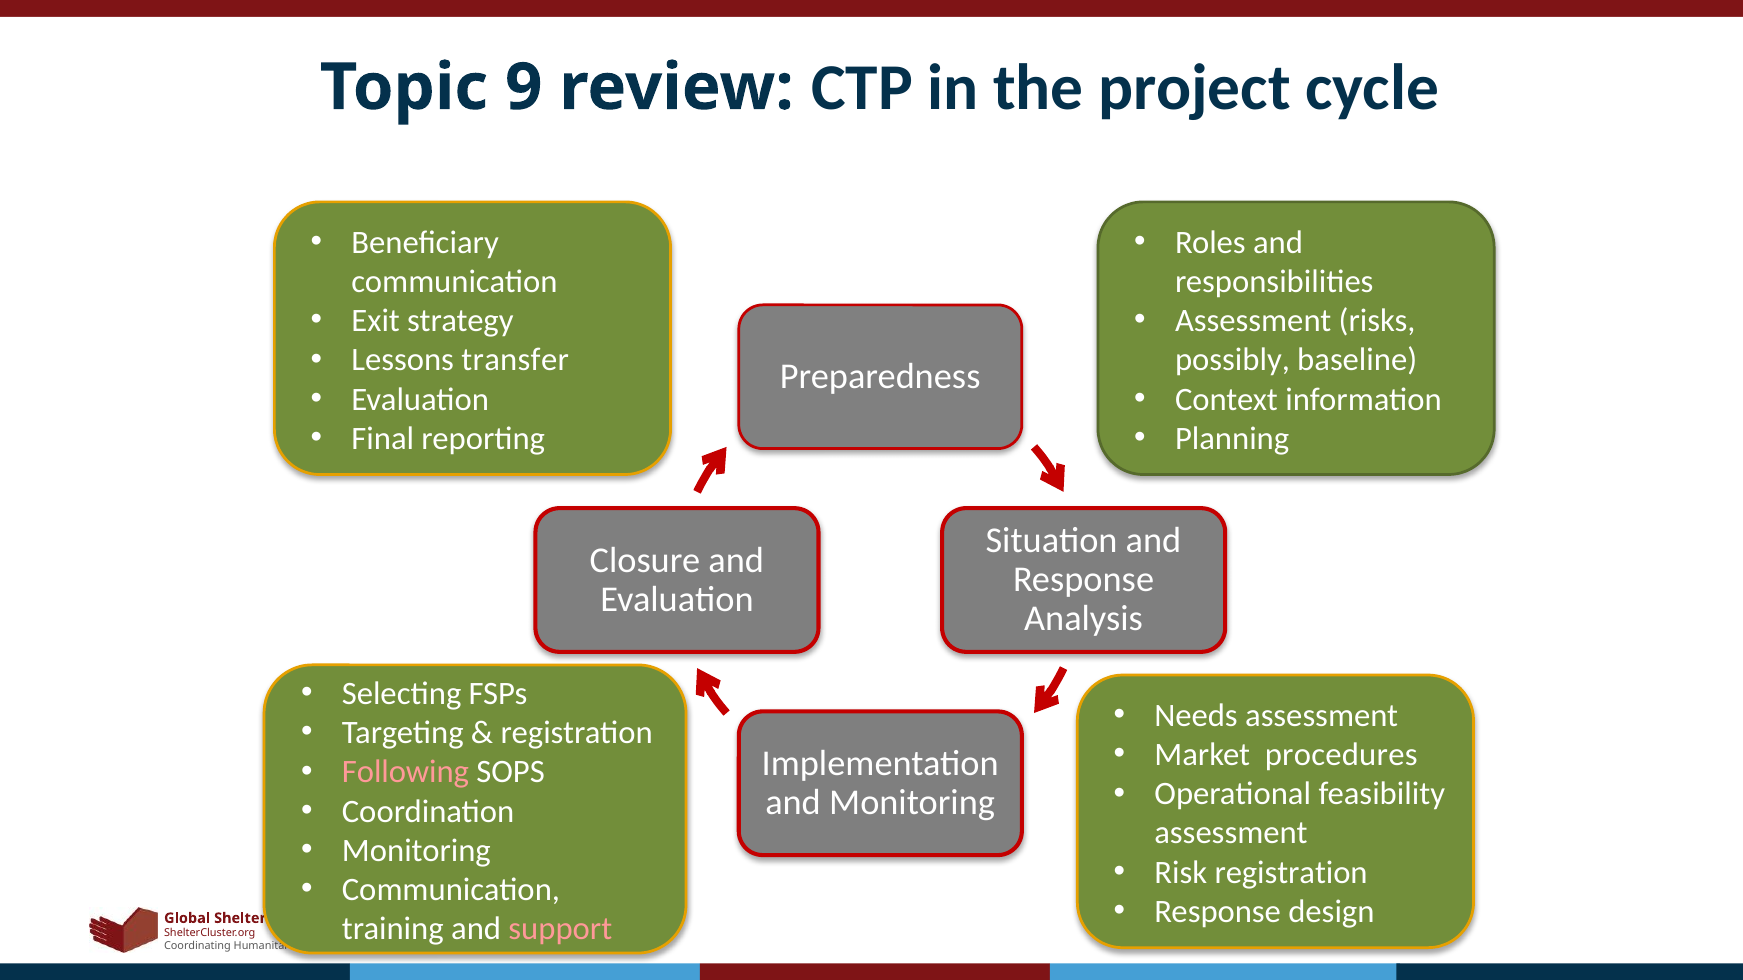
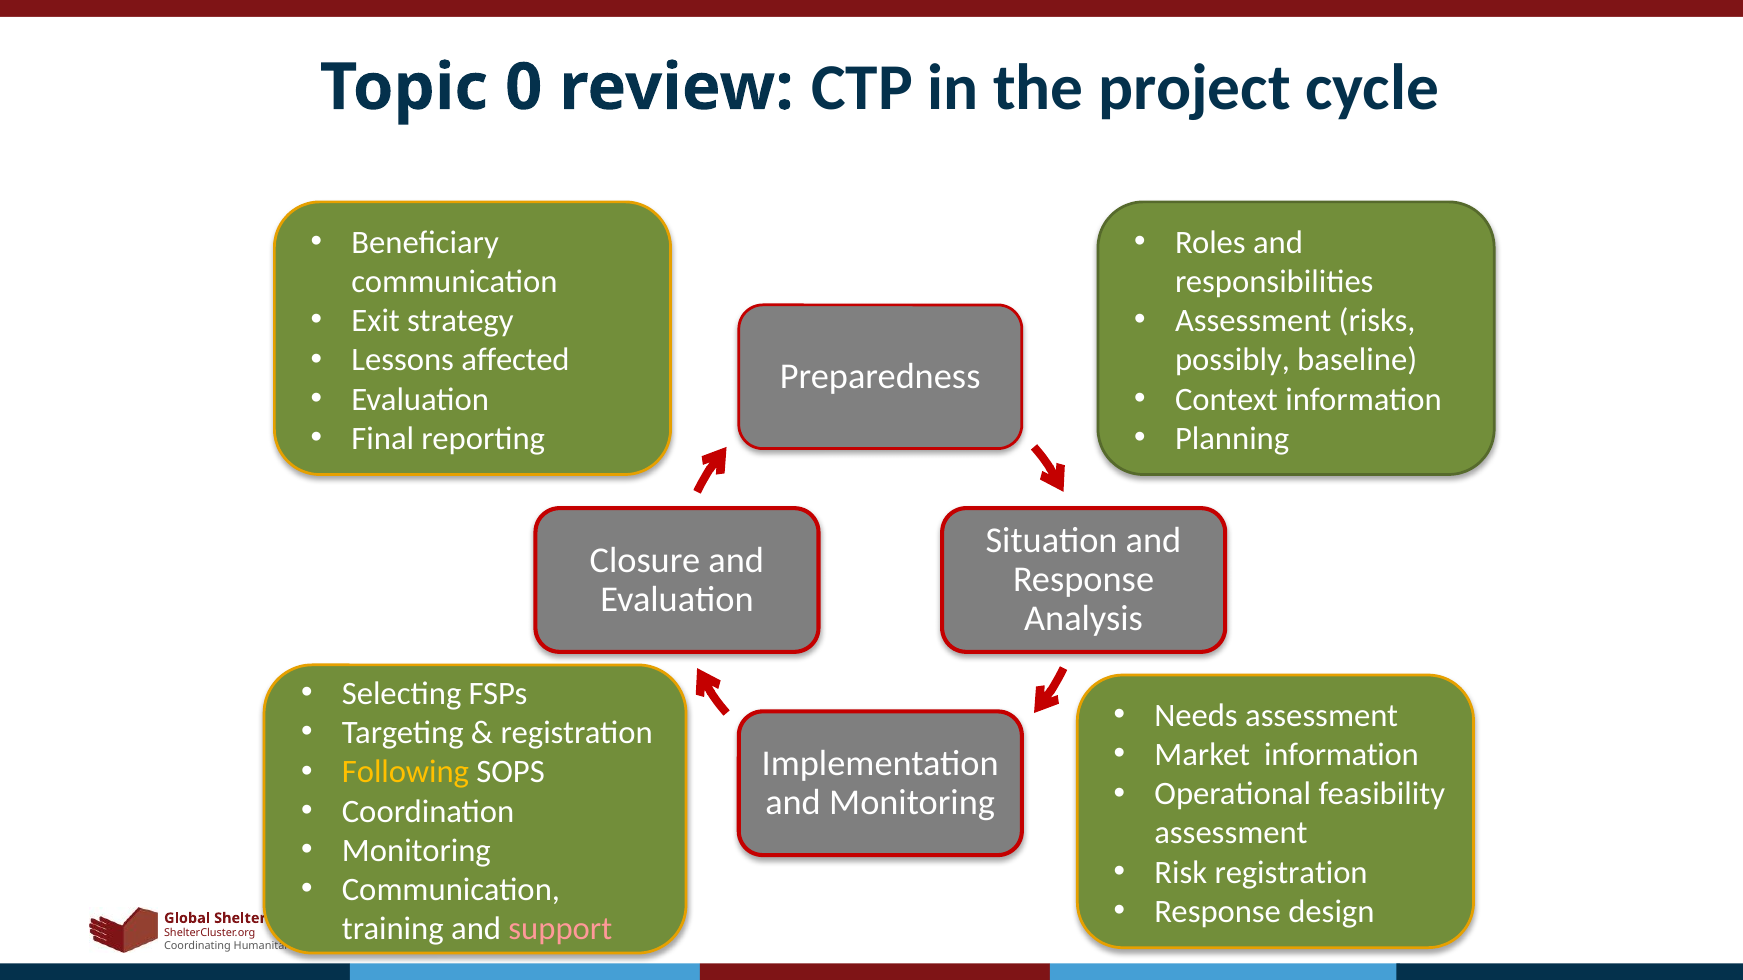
9: 9 -> 0
transfer: transfer -> affected
Market procedures: procedures -> information
Following colour: pink -> yellow
